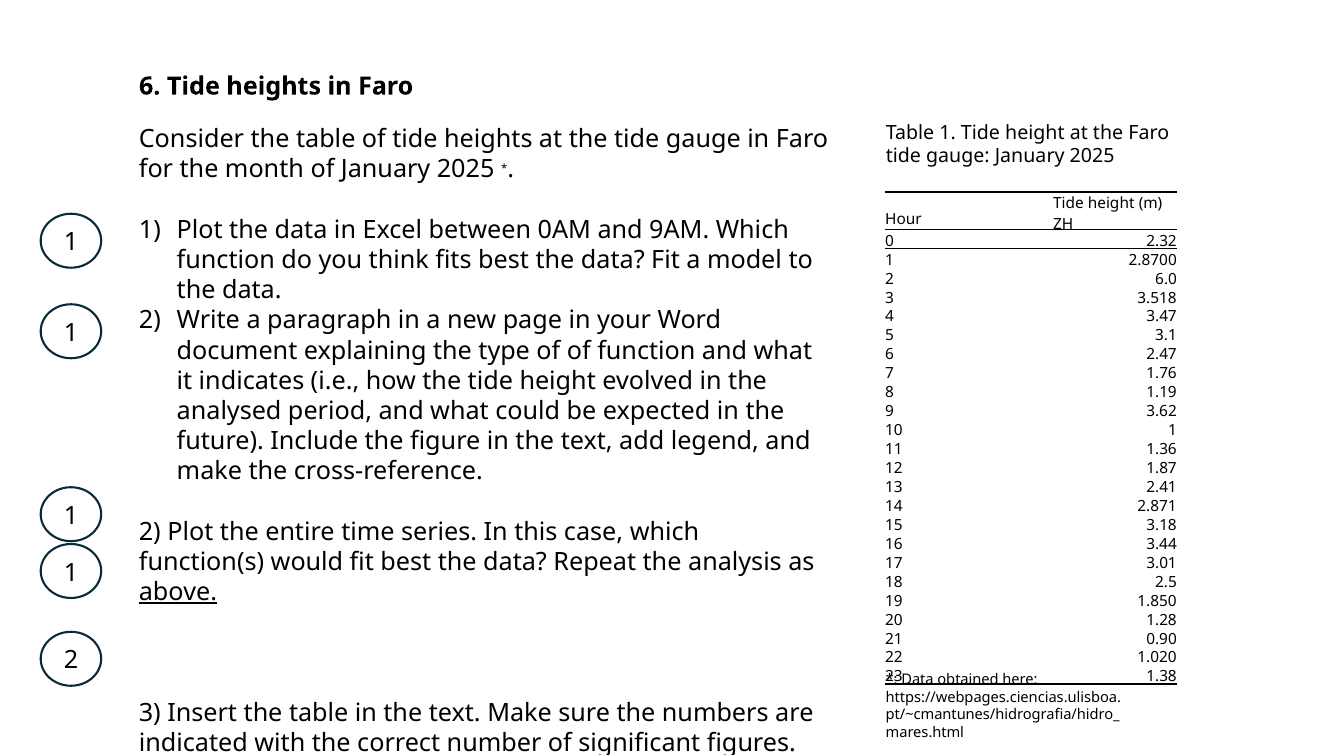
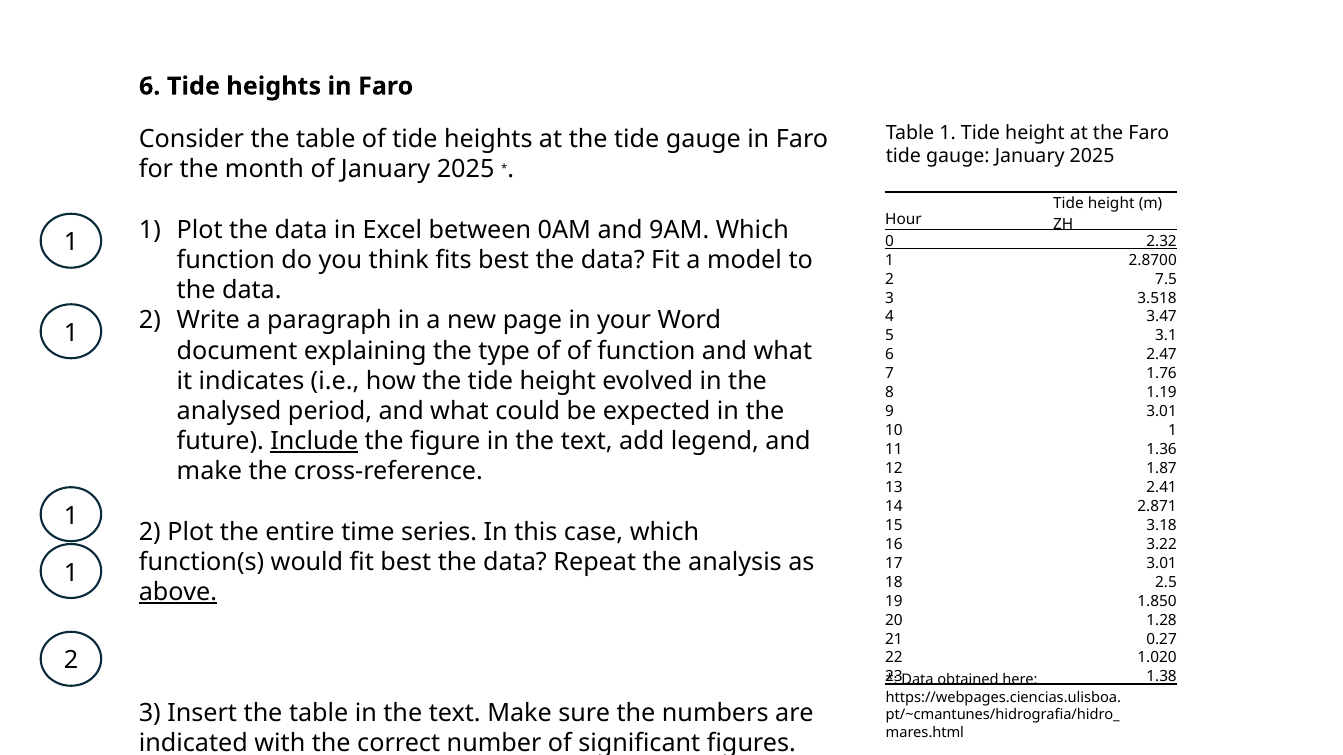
6.0: 6.0 -> 7.5
9 3.62: 3.62 -> 3.01
Include underline: none -> present
3.44: 3.44 -> 3.22
0.90: 0.90 -> 0.27
